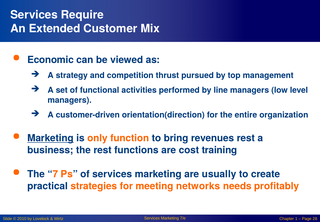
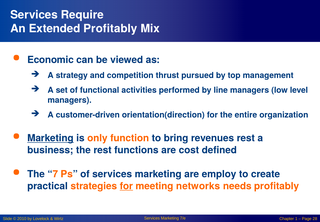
Extended Customer: Customer -> Profitably
training: training -> defined
usually: usually -> employ
for at (126, 186) underline: none -> present
